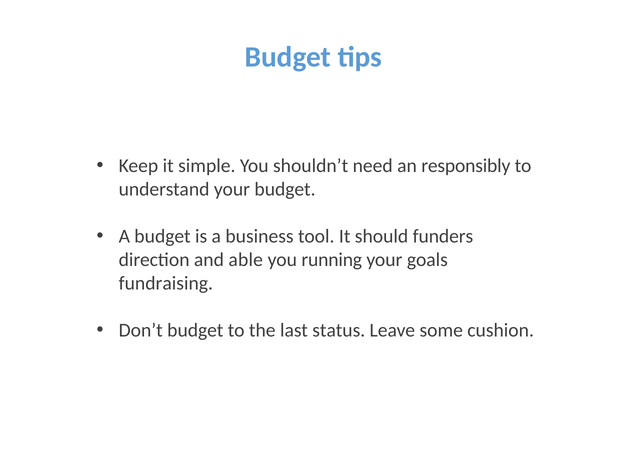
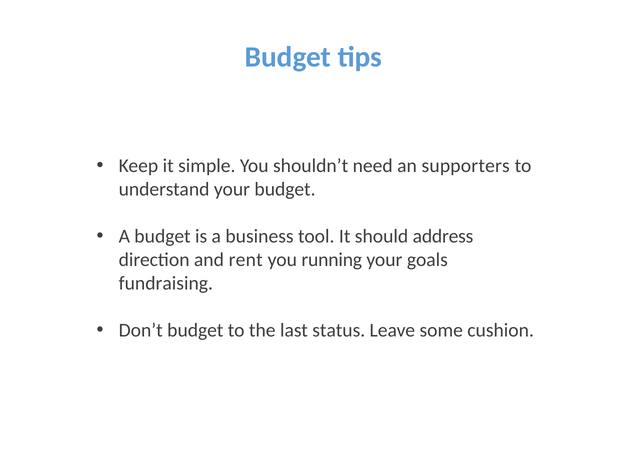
responsibly: responsibly -> supporters
funders: funders -> address
able: able -> rent
